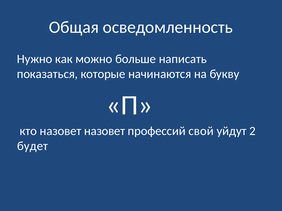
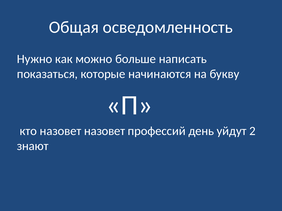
свой: свой -> день
будет: будет -> знают
